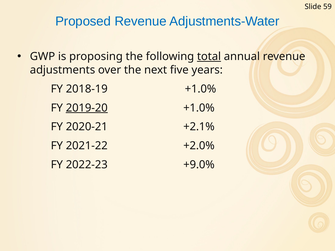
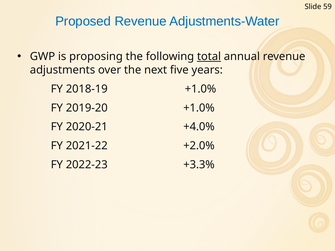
2019-20 underline: present -> none
+2.1%: +2.1% -> +4.0%
+9.0%: +9.0% -> +3.3%
